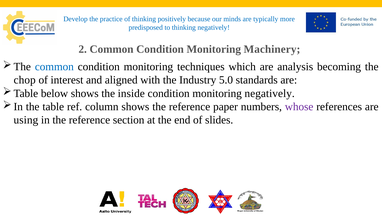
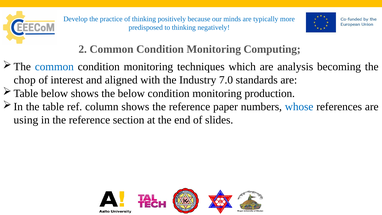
Machinery: Machinery -> Computing
5.0: 5.0 -> 7.0
the inside: inside -> below
monitoring negatively: negatively -> production
whose colour: purple -> blue
